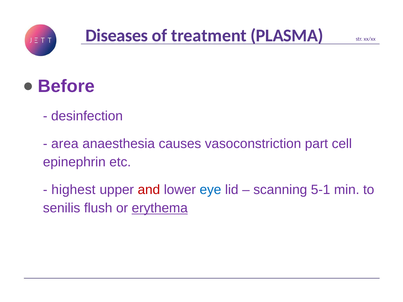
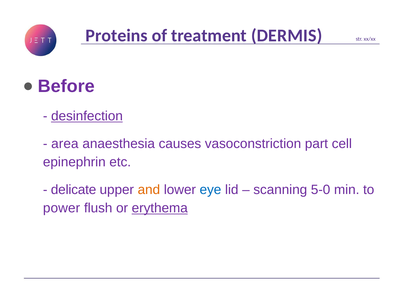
Diseases: Diseases -> Proteins
PLASMA: PLASMA -> DERMIS
desinfection underline: none -> present
highest: highest -> delicate
and colour: red -> orange
5-1: 5-1 -> 5-0
senilis: senilis -> power
